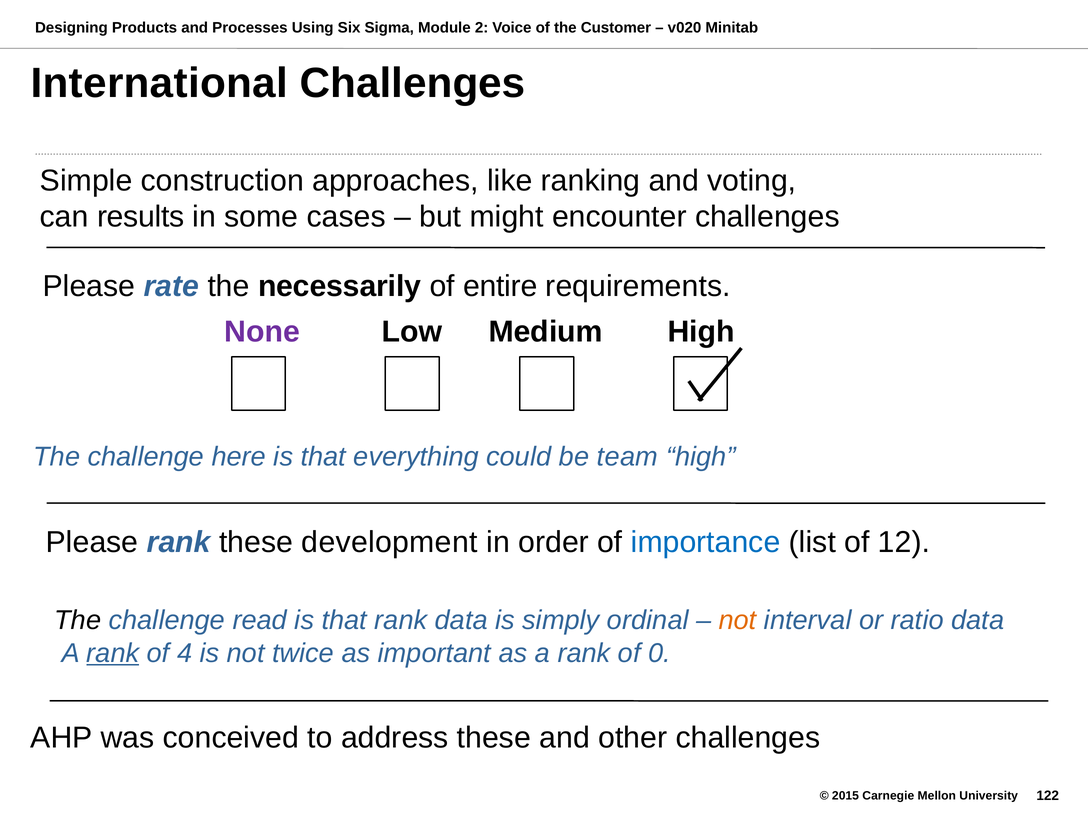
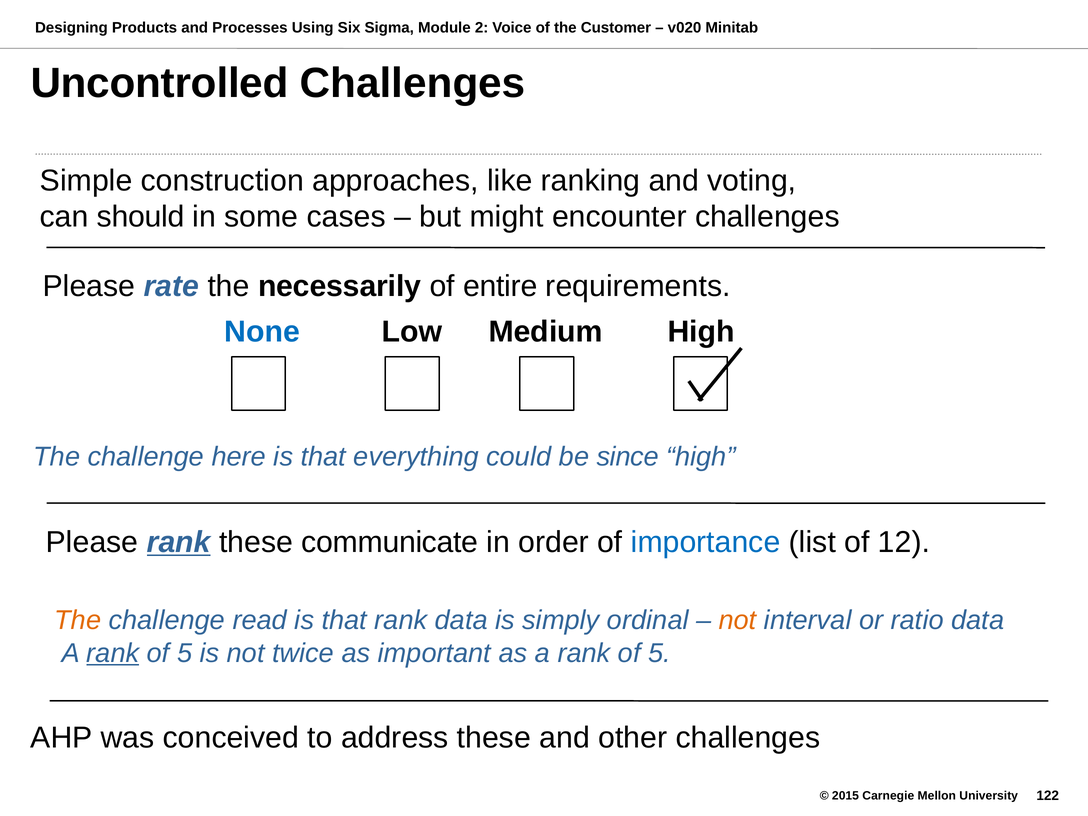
International: International -> Uncontrolled
results: results -> should
None colour: purple -> blue
team: team -> since
rank at (179, 542) underline: none -> present
development: development -> communicate
The at (78, 620) colour: black -> orange
4 at (185, 653): 4 -> 5
0 at (659, 653): 0 -> 5
